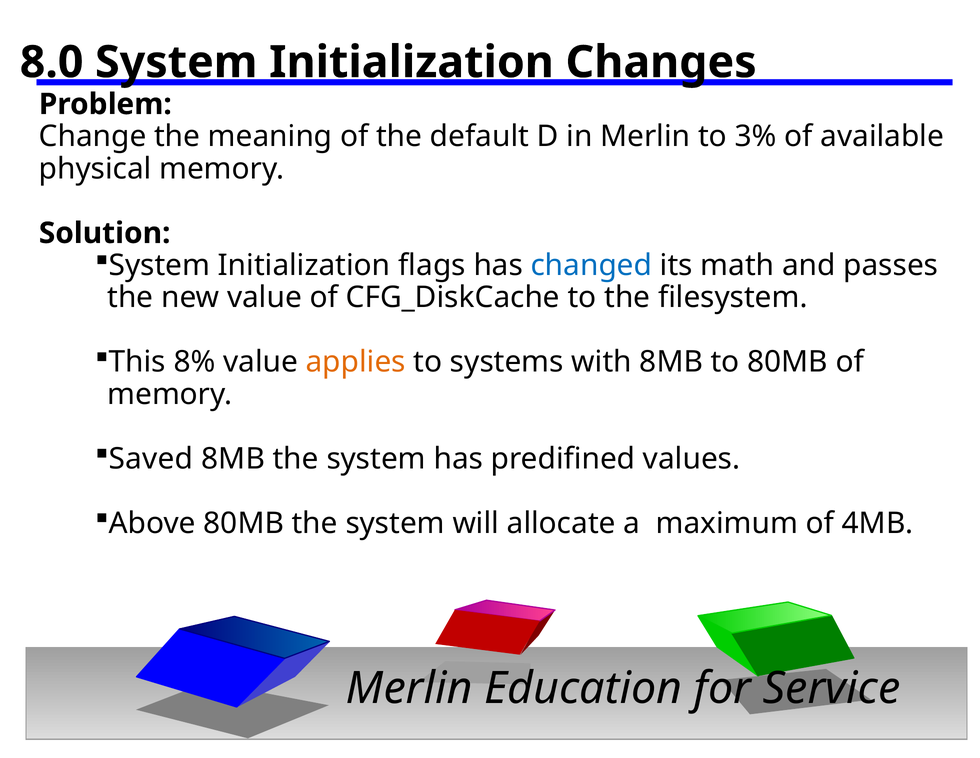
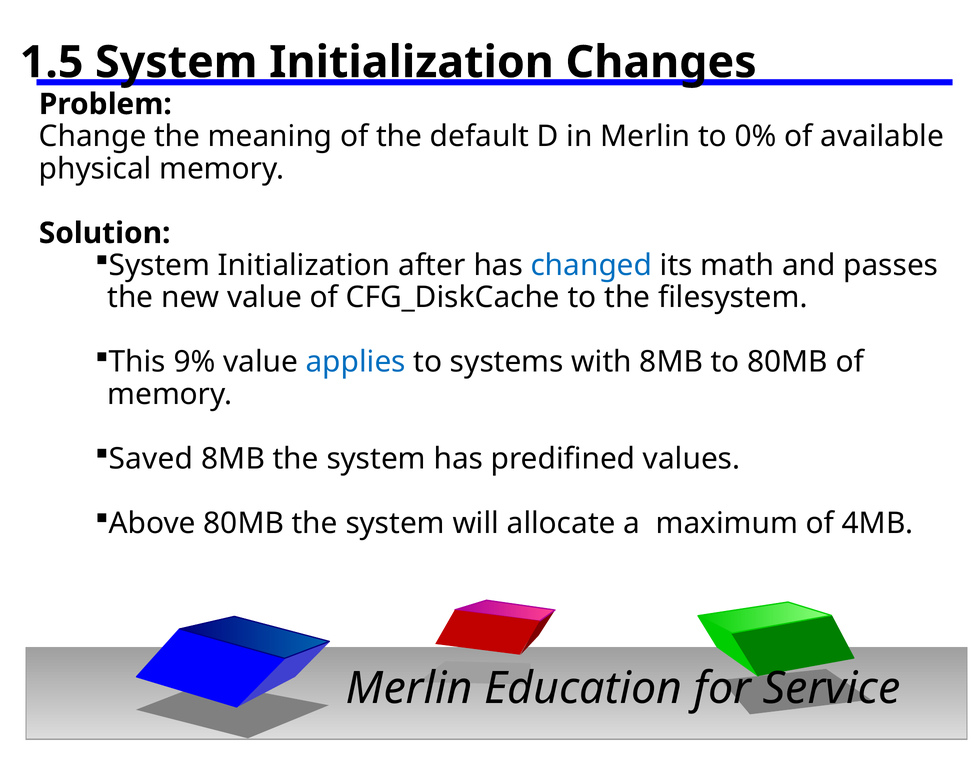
8.0: 8.0 -> 1.5
3%: 3% -> 0%
flags: flags -> after
8%: 8% -> 9%
applies colour: orange -> blue
